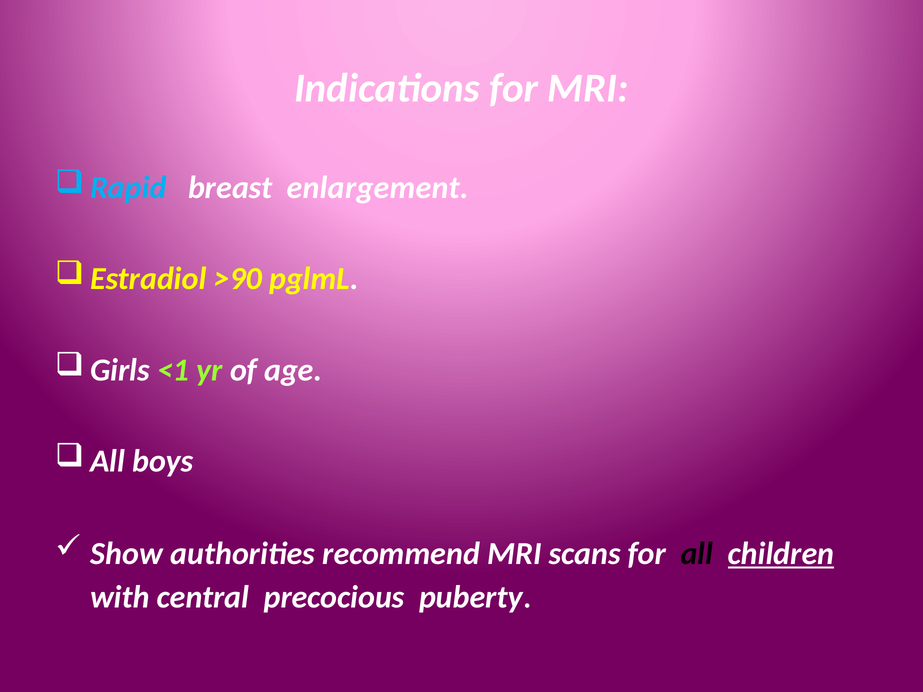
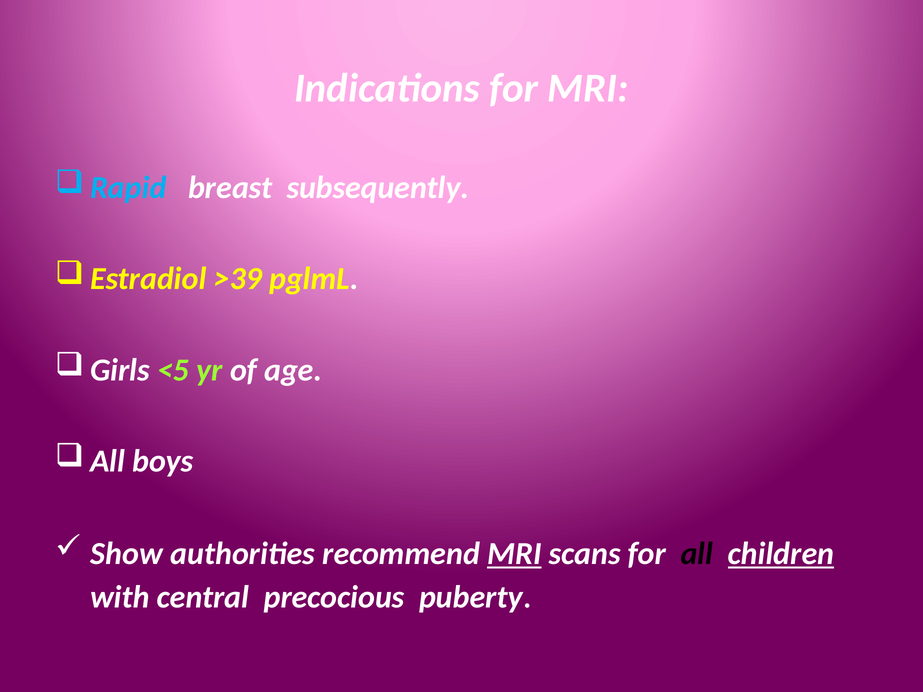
enlargement: enlargement -> subsequently
>90: >90 -> >39
<1: <1 -> <5
MRI at (514, 554) underline: none -> present
